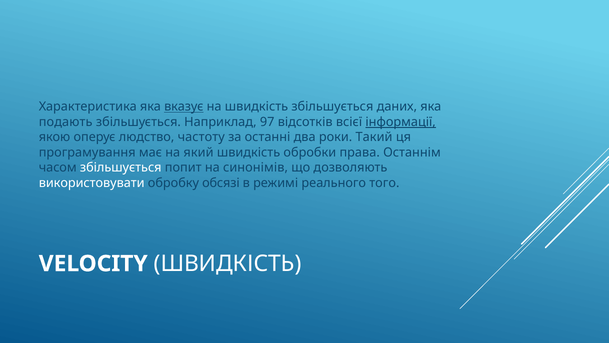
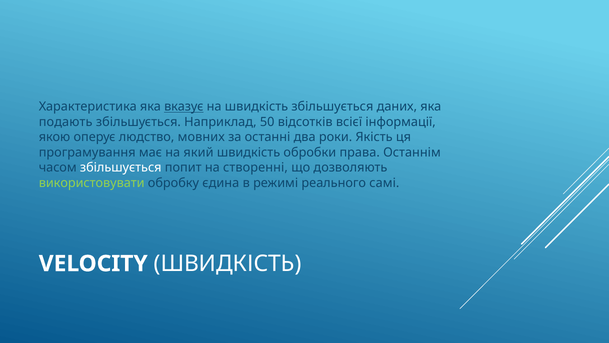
97: 97 -> 50
інформації underline: present -> none
частоту: частоту -> мовних
Такий: Такий -> Якість
синонімів: синонімів -> створенні
використовувати colour: white -> light green
обсязі: обсязі -> єдина
того: того -> самі
